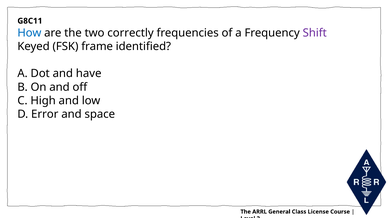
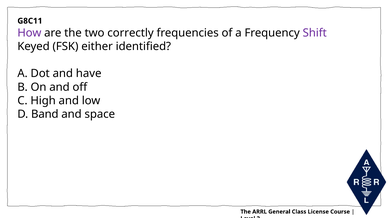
How colour: blue -> purple
frame: frame -> either
Error: Error -> Band
